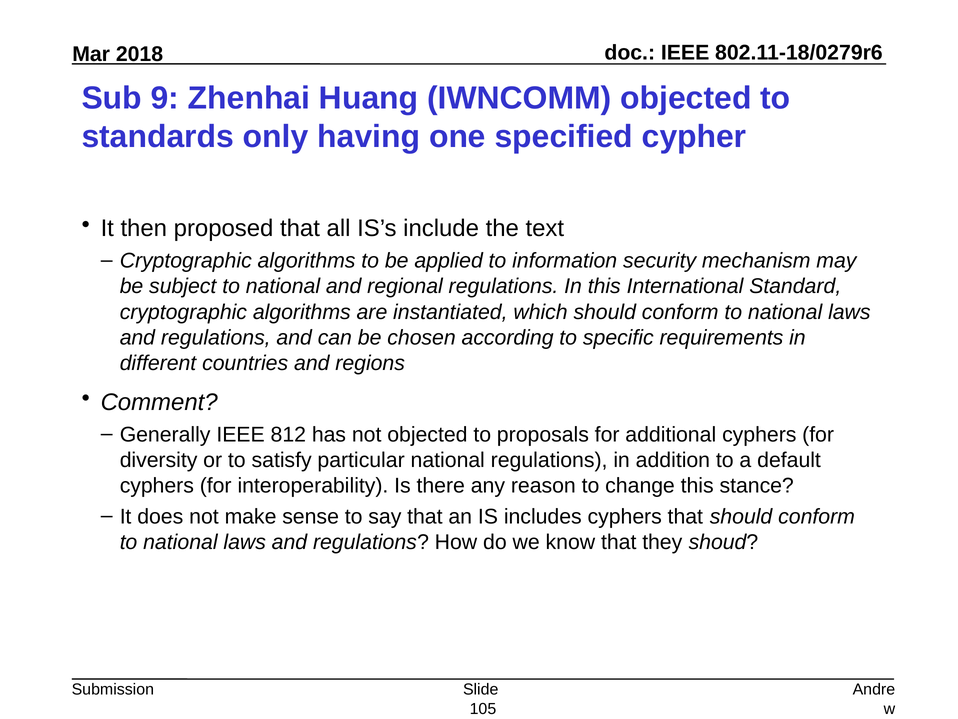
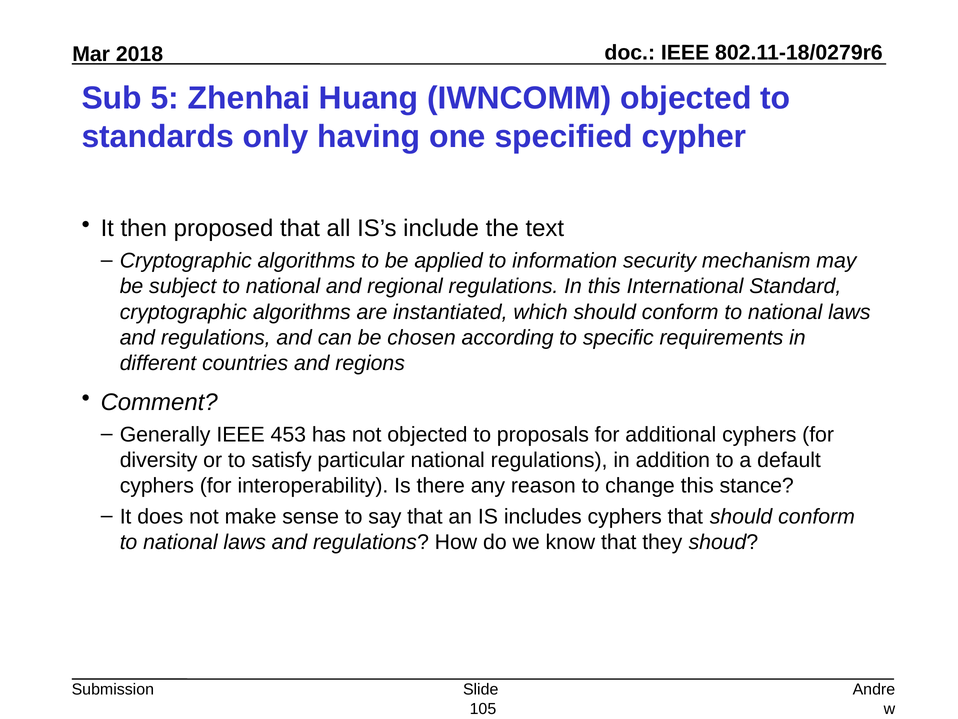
9: 9 -> 5
812: 812 -> 453
